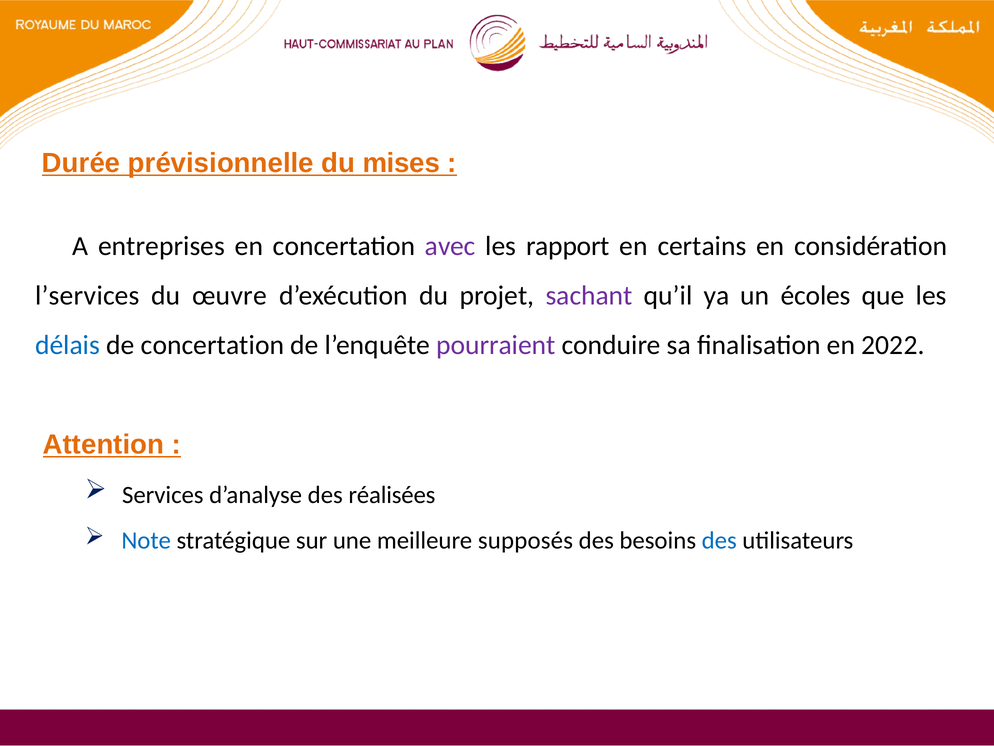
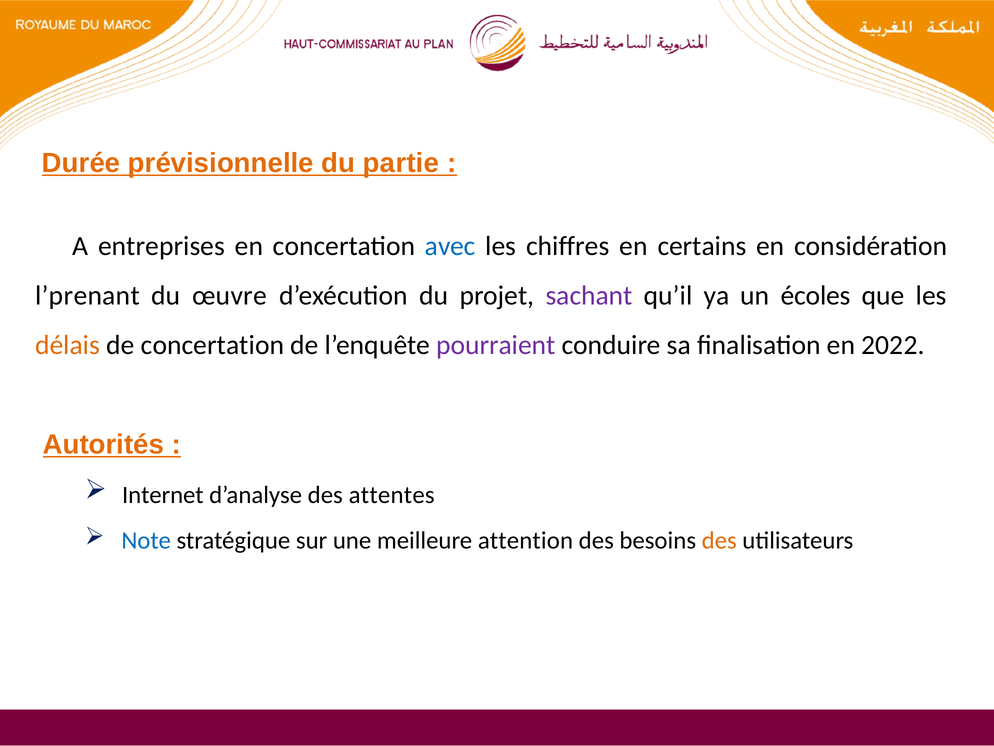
mises: mises -> partie
avec colour: purple -> blue
rapport: rapport -> chiffres
l’services: l’services -> l’prenant
délais colour: blue -> orange
Attention: Attention -> Autorités
Services: Services -> Internet
réalisées: réalisées -> attentes
supposés: supposés -> attention
des at (719, 541) colour: blue -> orange
